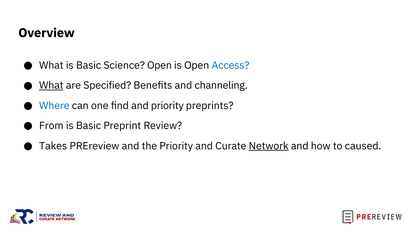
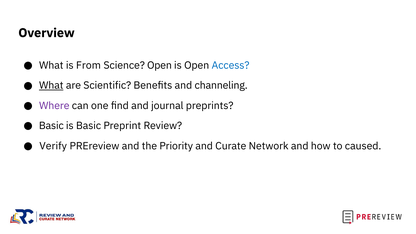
What is Basic: Basic -> From
Specified: Specified -> Scientific
Where colour: blue -> purple
and priority: priority -> journal
From at (51, 126): From -> Basic
Takes: Takes -> Verify
Network underline: present -> none
